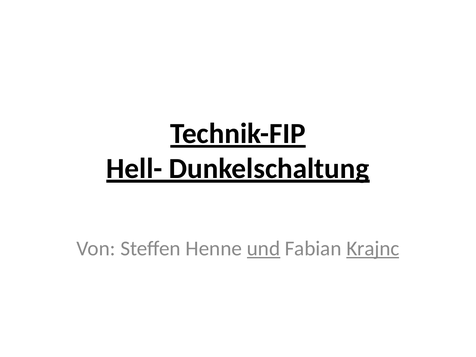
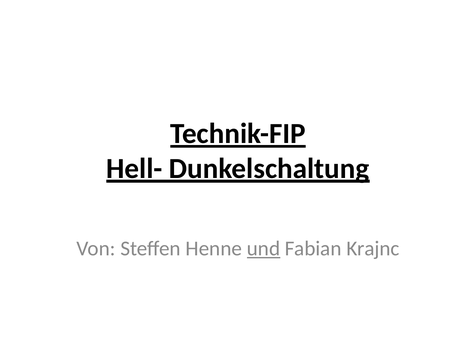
Krajnc underline: present -> none
